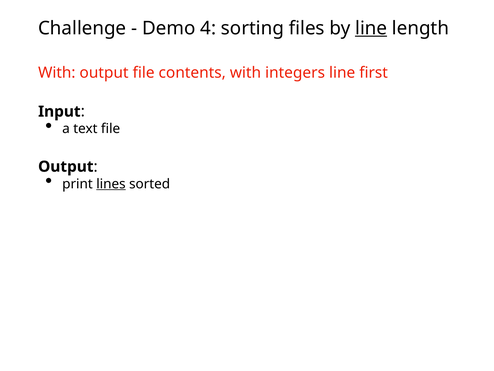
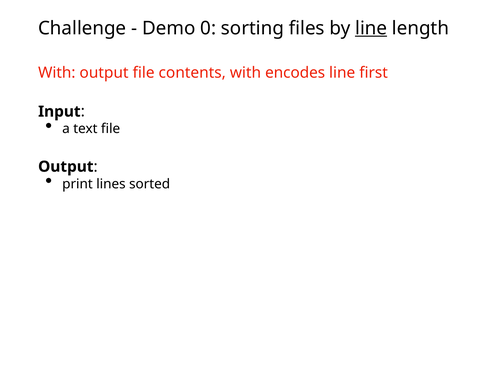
4: 4 -> 0
integers: integers -> encodes
lines underline: present -> none
